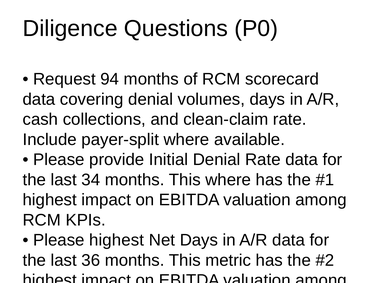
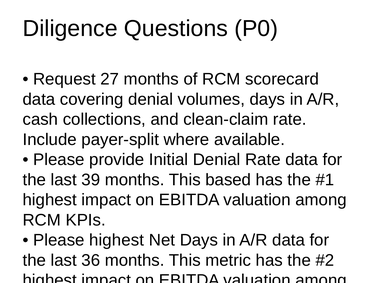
94: 94 -> 27
34: 34 -> 39
This where: where -> based
